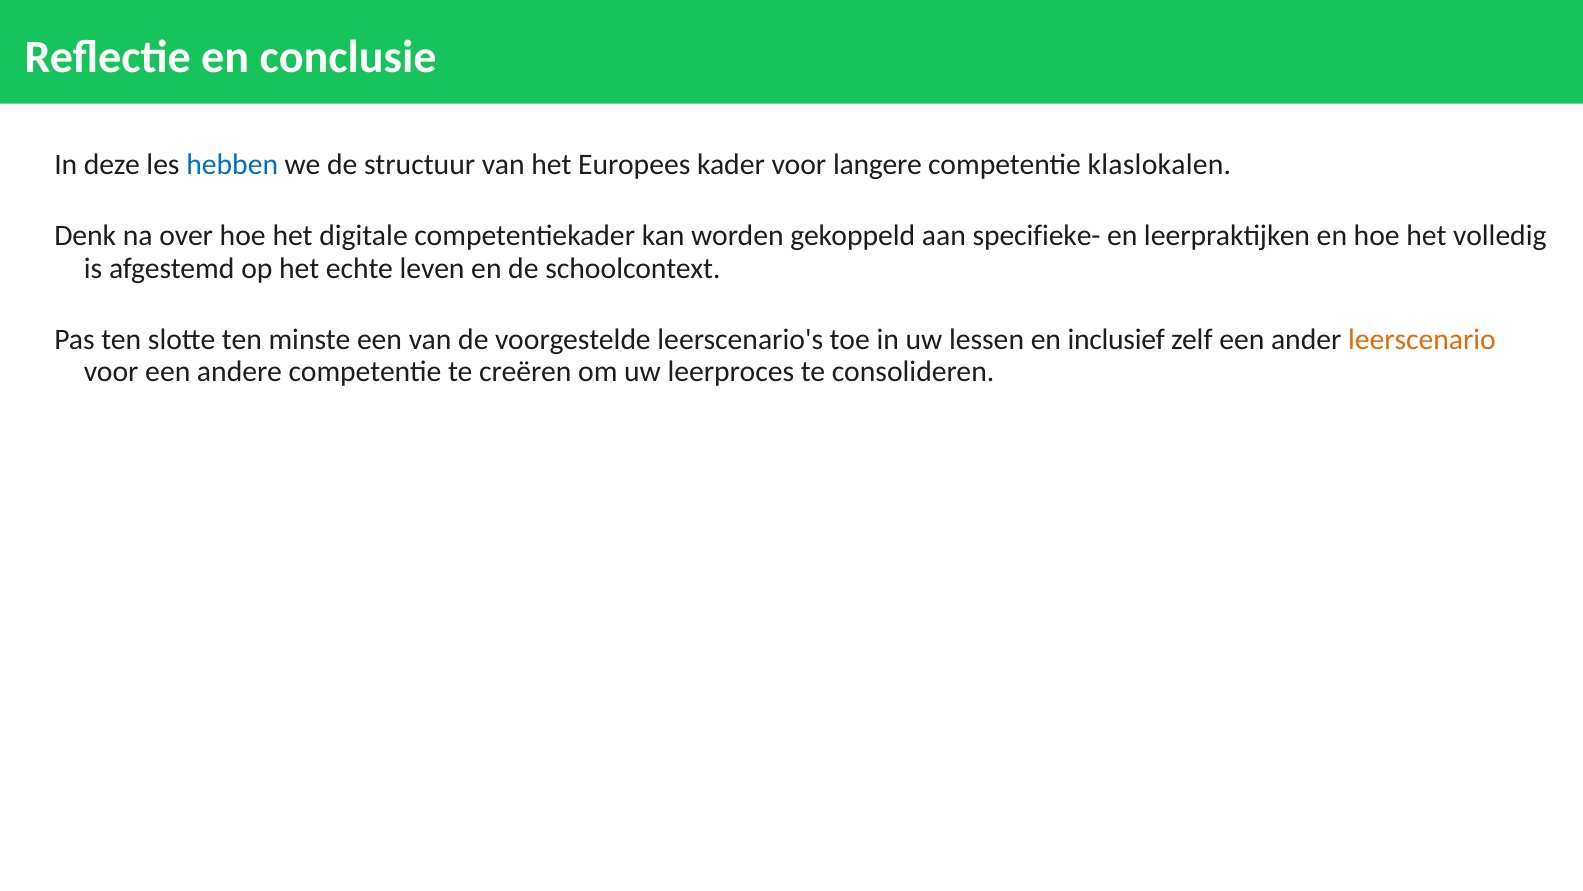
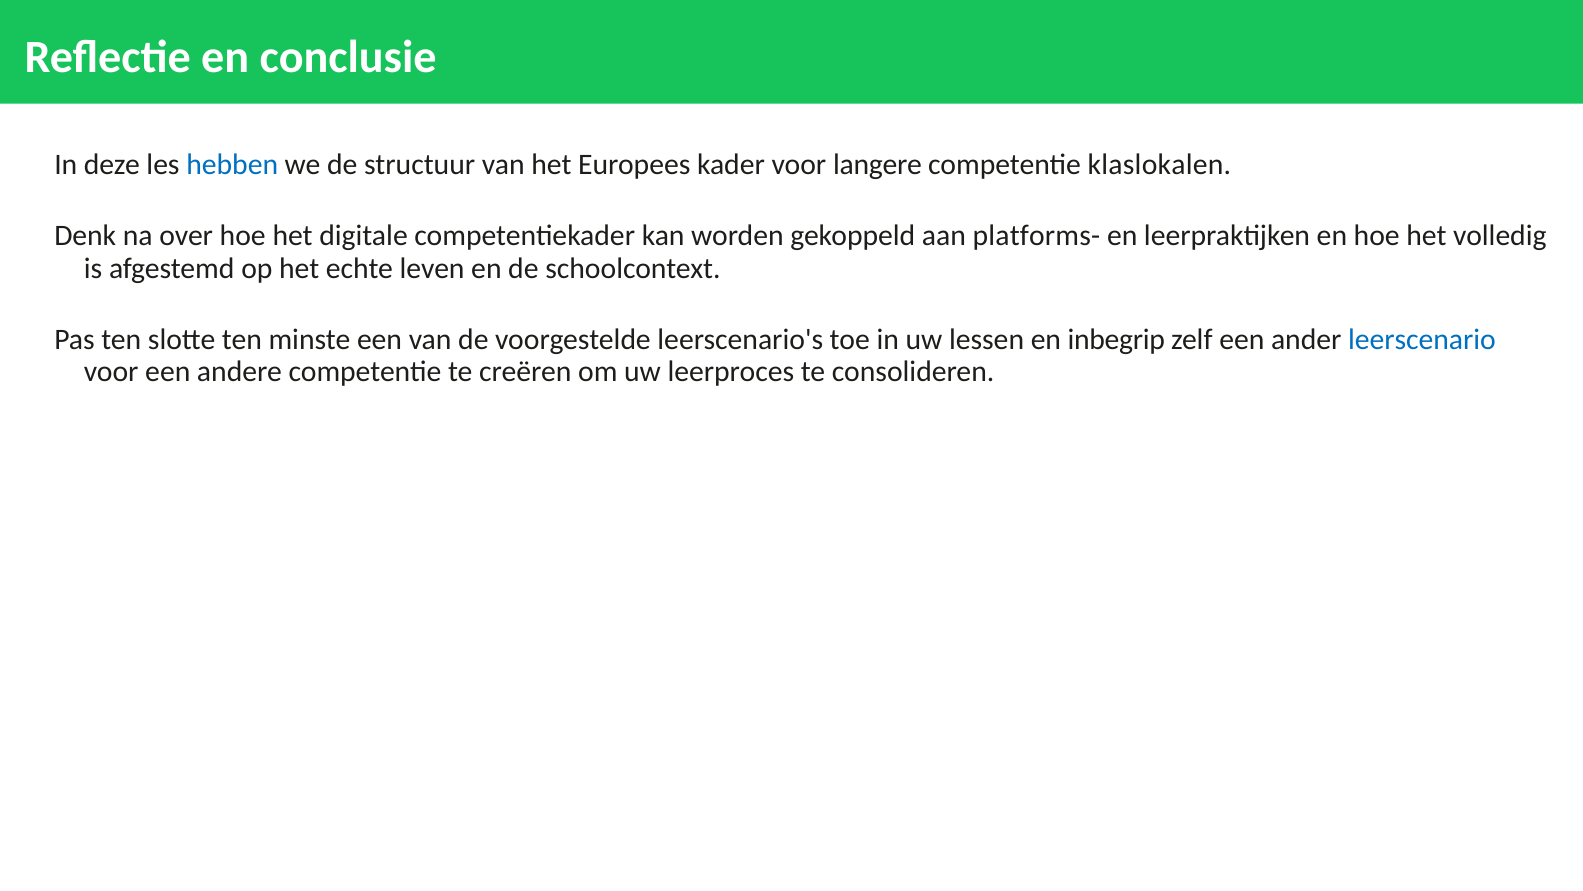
specifieke-: specifieke- -> platforms-
inclusief: inclusief -> inbegrip
leerscenario colour: orange -> blue
